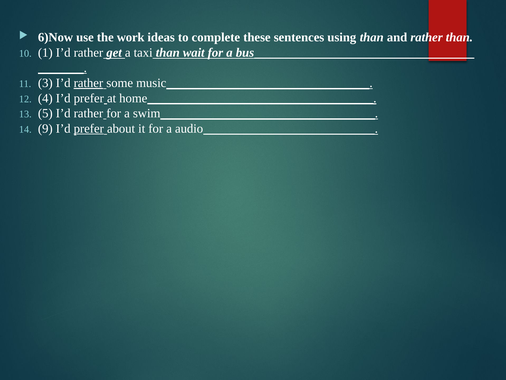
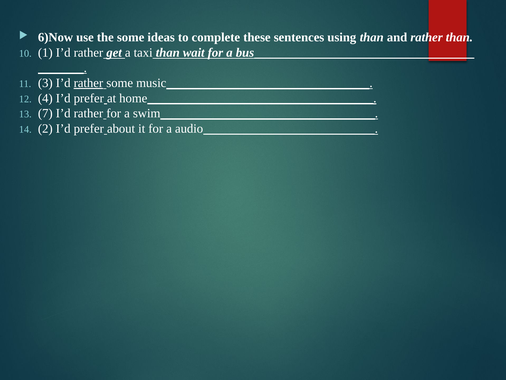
the work: work -> some
5: 5 -> 7
9: 9 -> 2
prefer at (89, 128) underline: present -> none
